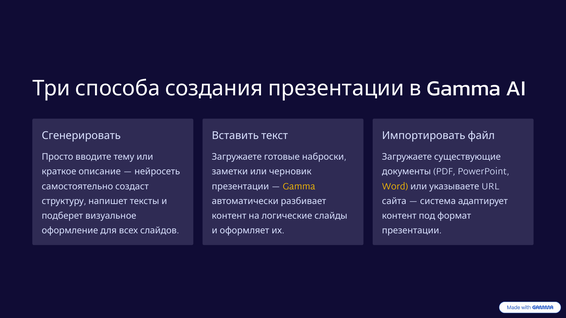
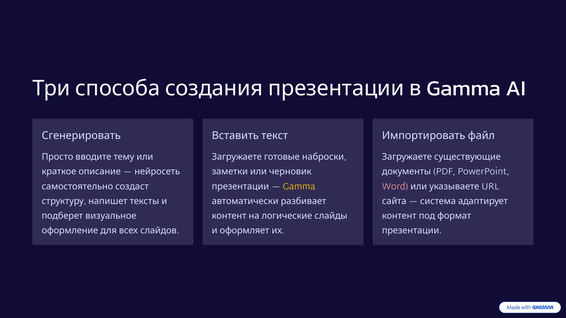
Word colour: yellow -> pink
